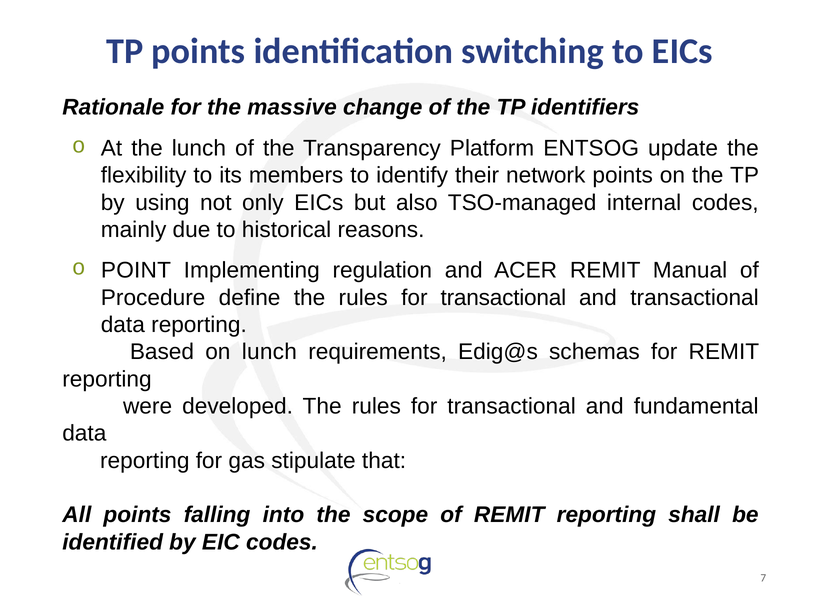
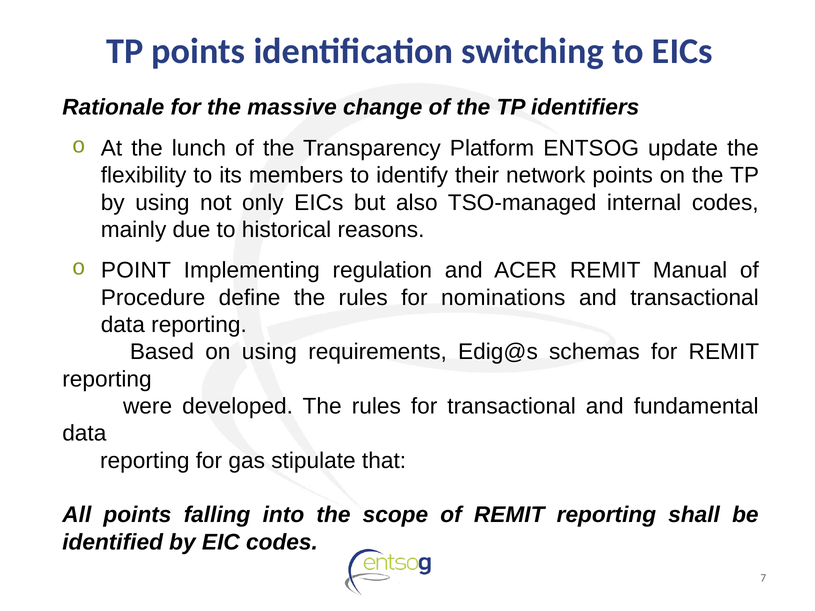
transactional at (503, 298): transactional -> nominations
on lunch: lunch -> using
